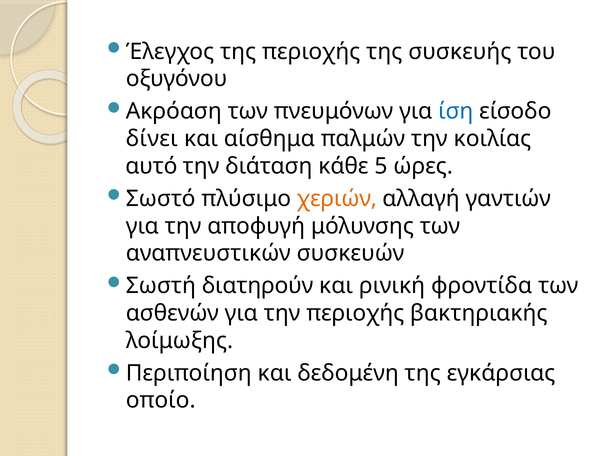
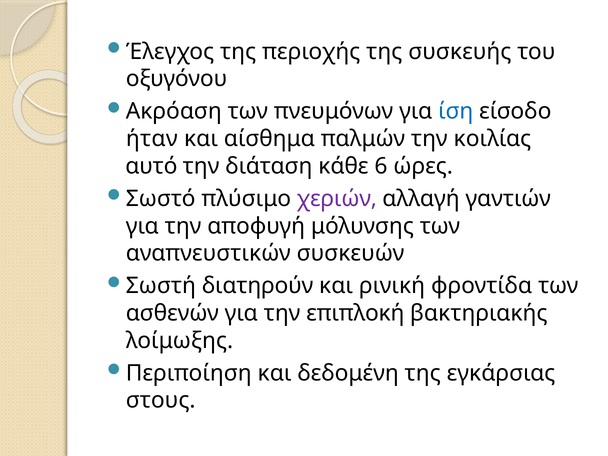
δίνει: δίνει -> ήταν
5: 5 -> 6
χεριών colour: orange -> purple
την περιοχής: περιοχής -> επιπλοκή
οποίο: οποίο -> στους
